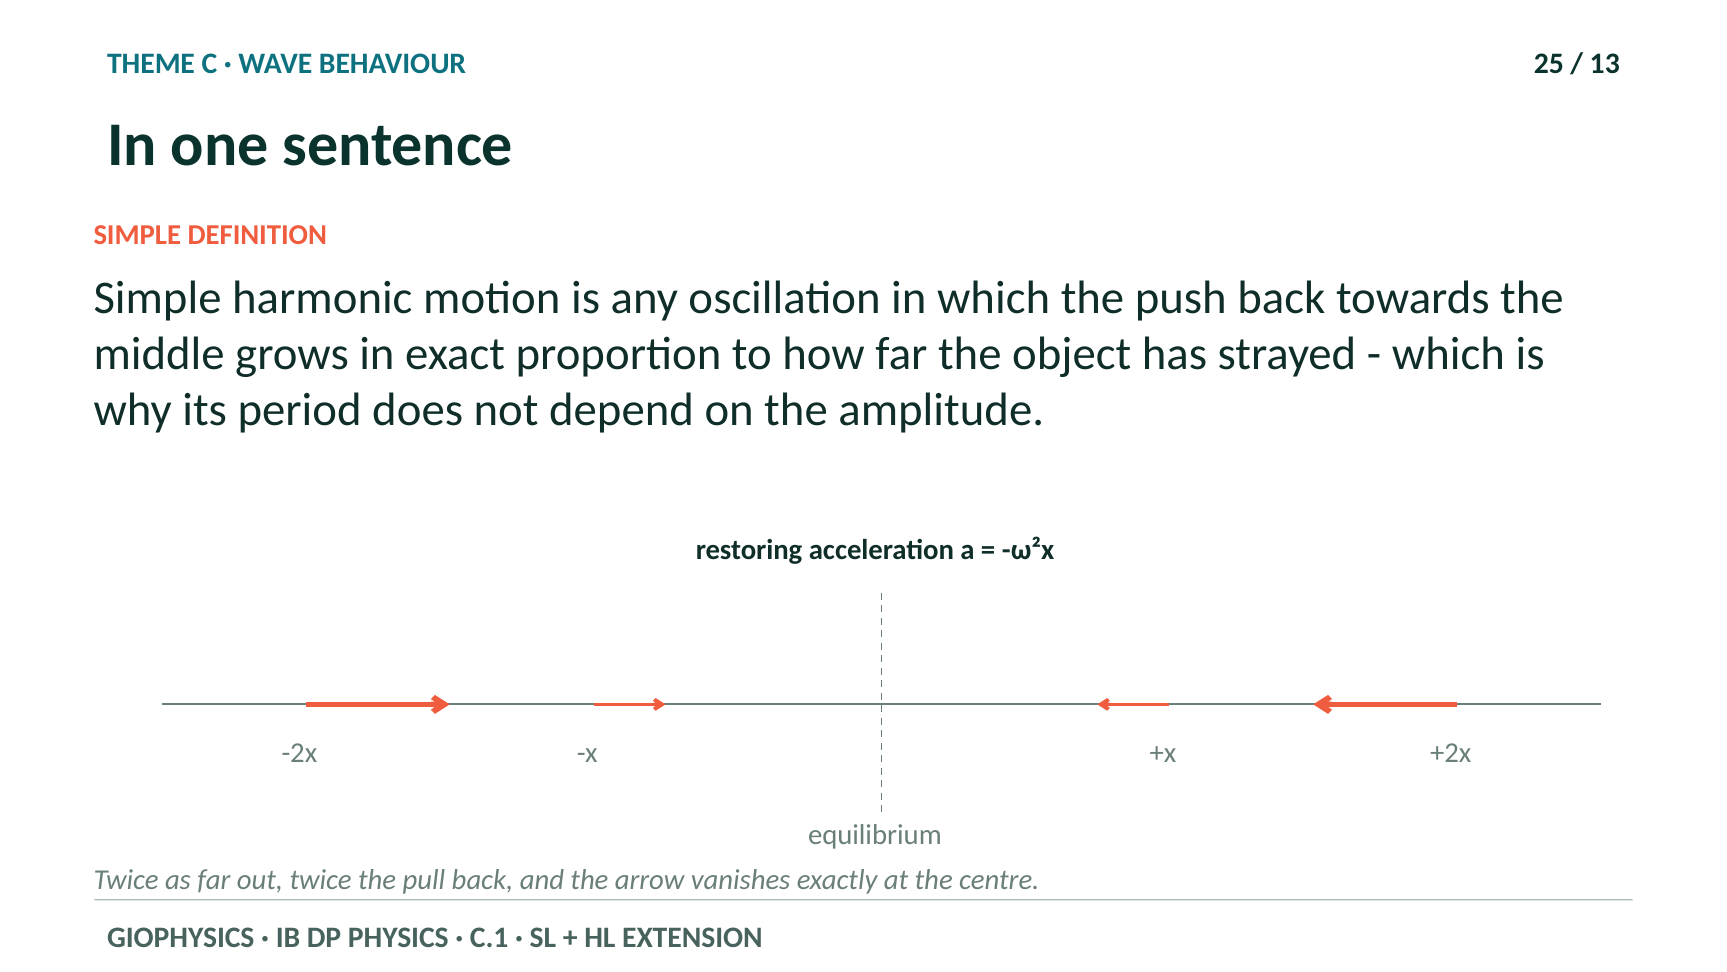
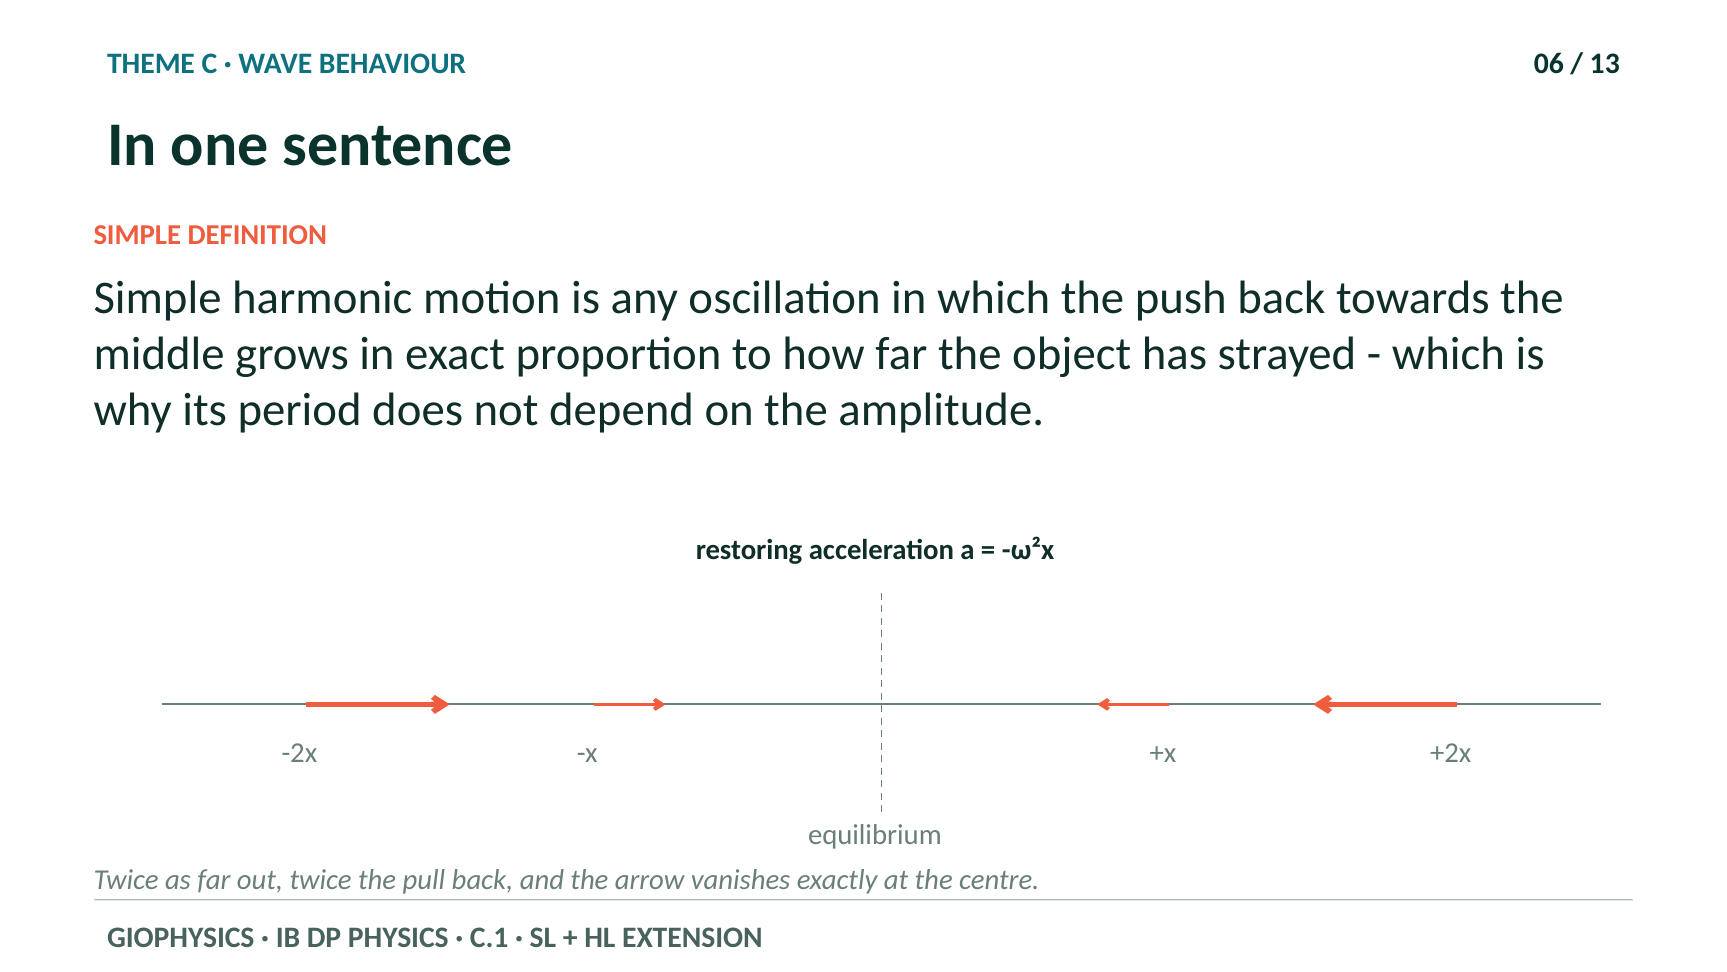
25: 25 -> 06
